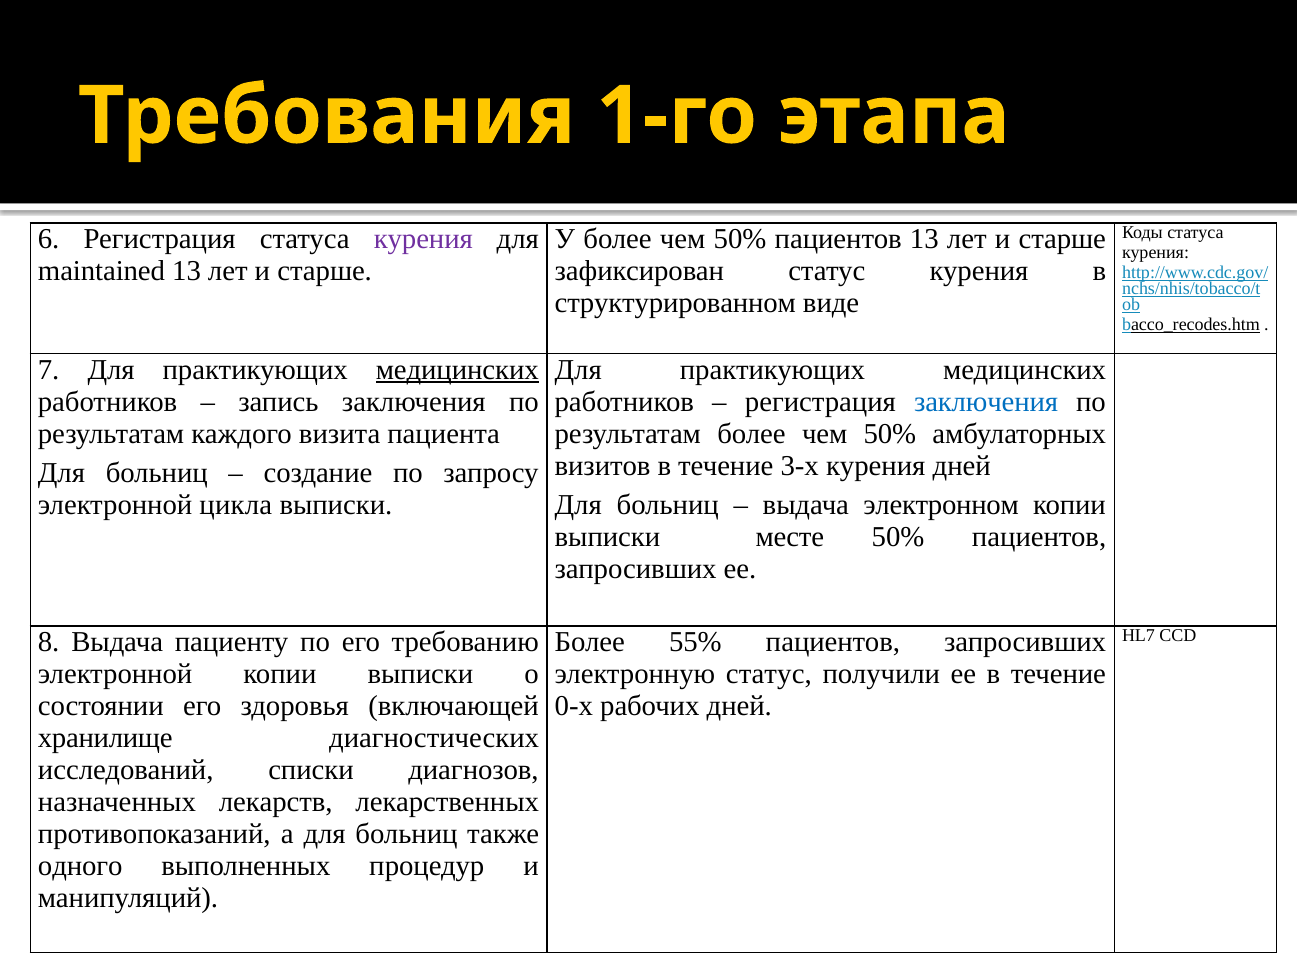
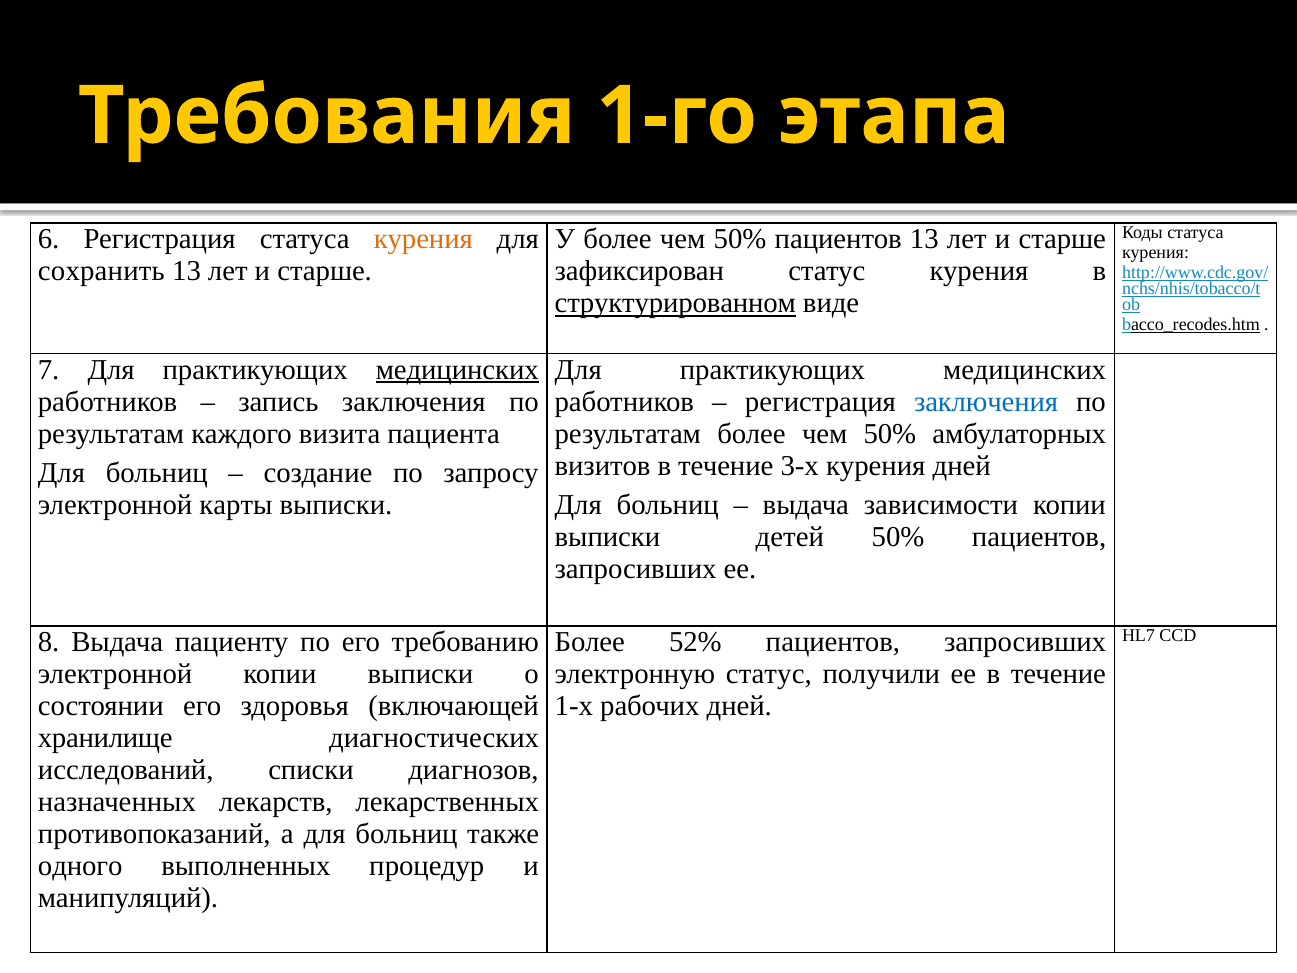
курения at (423, 239) colour: purple -> orange
maintained: maintained -> сохранить
структурированном underline: none -> present
цикла: цикла -> карты
электронном: электронном -> зависимости
месте: месте -> детей
55%: 55% -> 52%
0-х: 0-х -> 1-х
